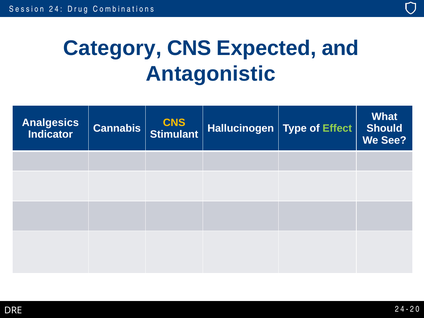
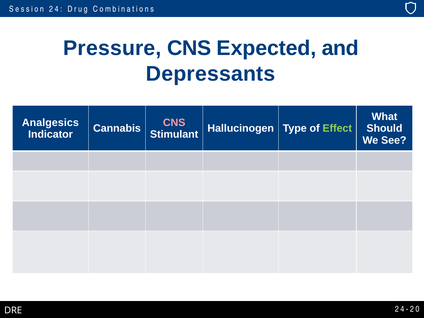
Category: Category -> Pressure
Antagonistic: Antagonistic -> Depressants
CNS at (174, 123) colour: yellow -> pink
